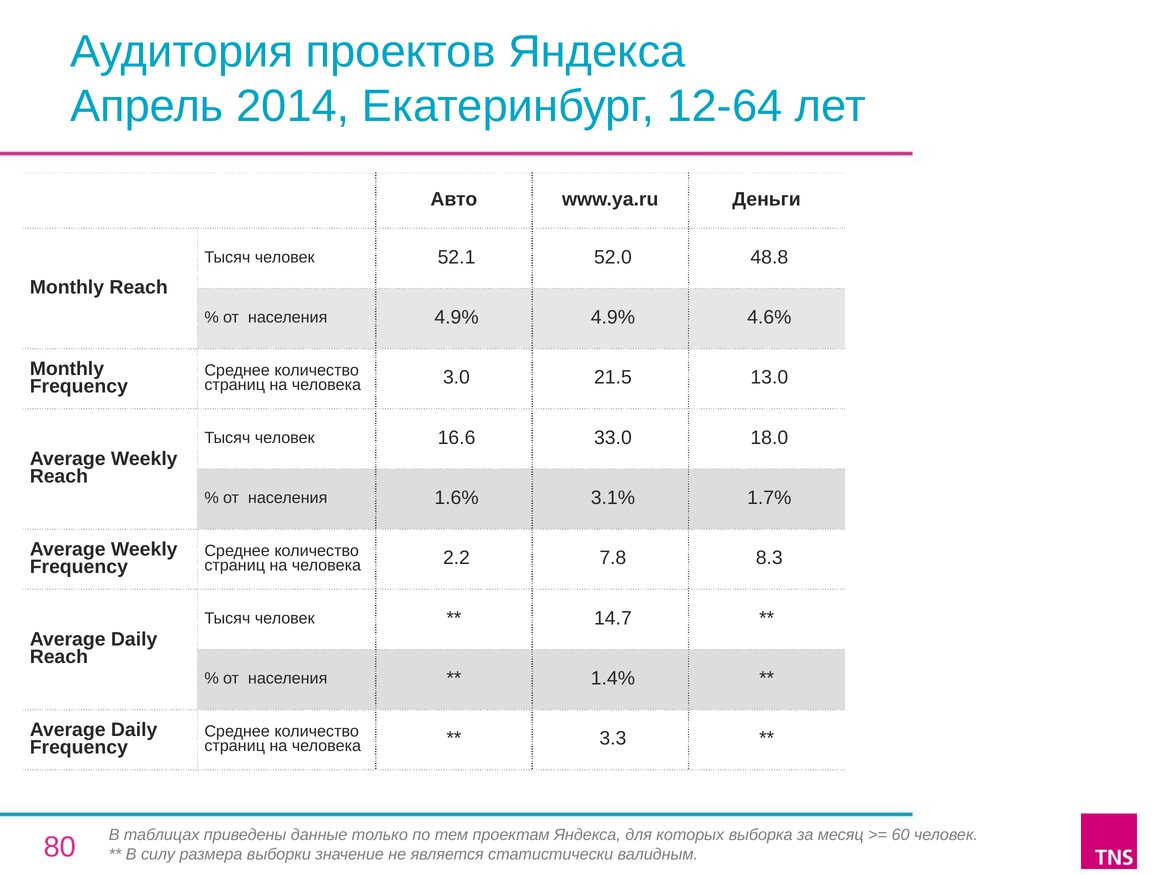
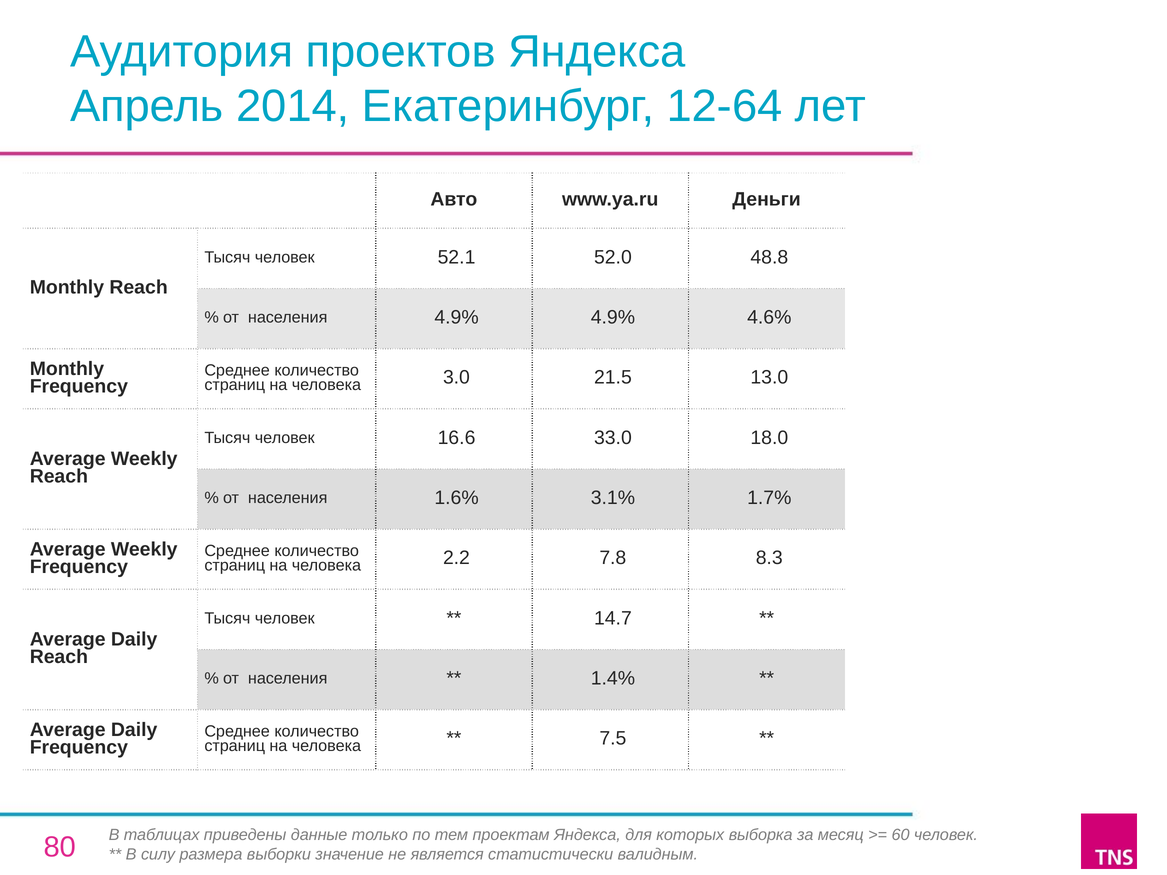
3.3: 3.3 -> 7.5
